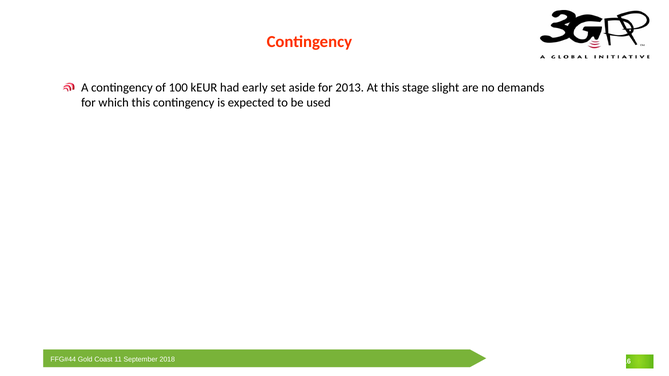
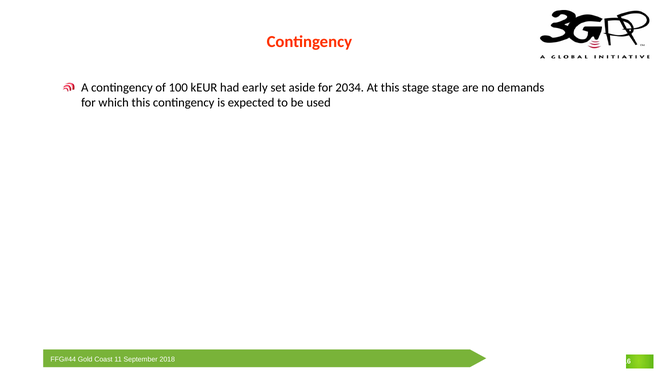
2013: 2013 -> 2034
stage slight: slight -> stage
